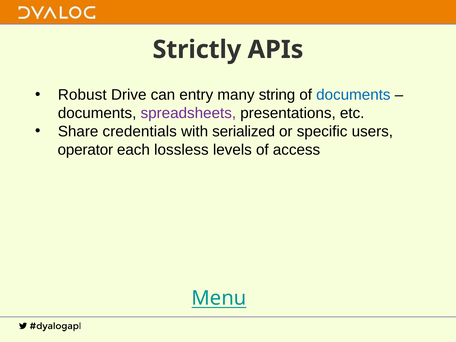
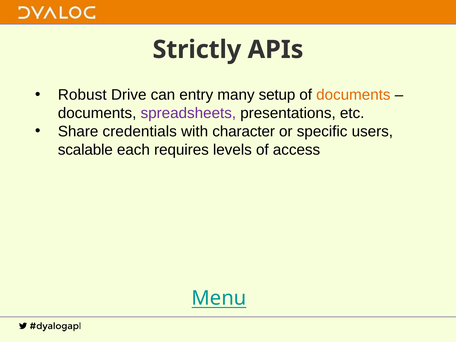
string: string -> setup
documents at (353, 95) colour: blue -> orange
serialized: serialized -> character
operator: operator -> scalable
lossless: lossless -> requires
